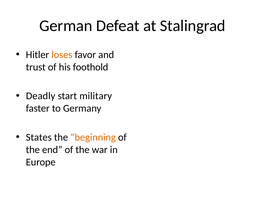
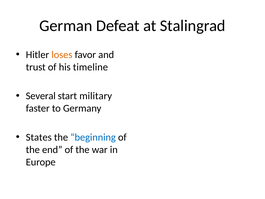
foothold: foothold -> timeline
Deadly: Deadly -> Several
beginning colour: orange -> blue
